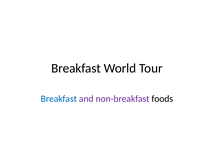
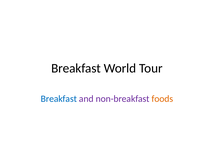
foods colour: black -> orange
